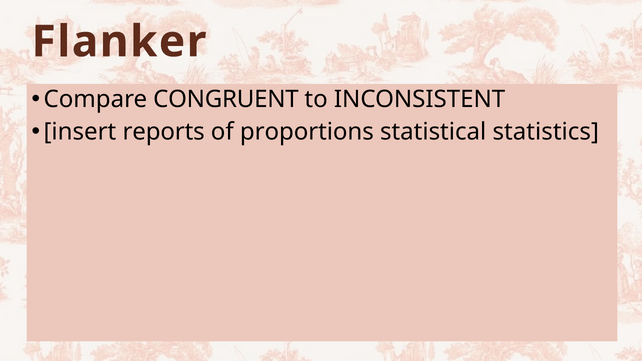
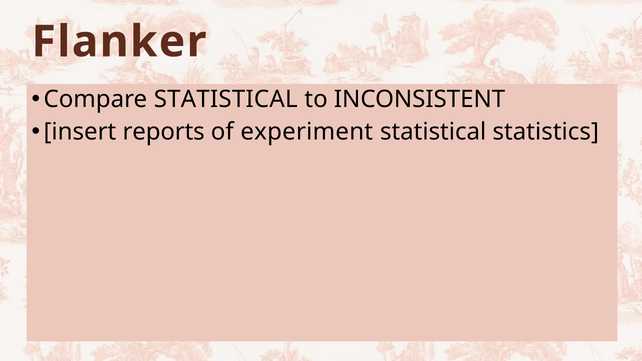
Compare CONGRUENT: CONGRUENT -> STATISTICAL
proportions: proportions -> experiment
